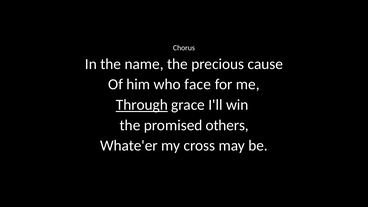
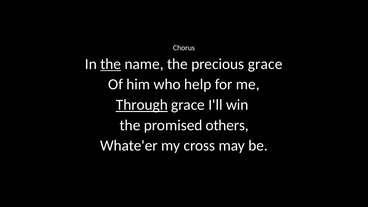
the at (111, 64) underline: none -> present
precious cause: cause -> grace
face: face -> help
